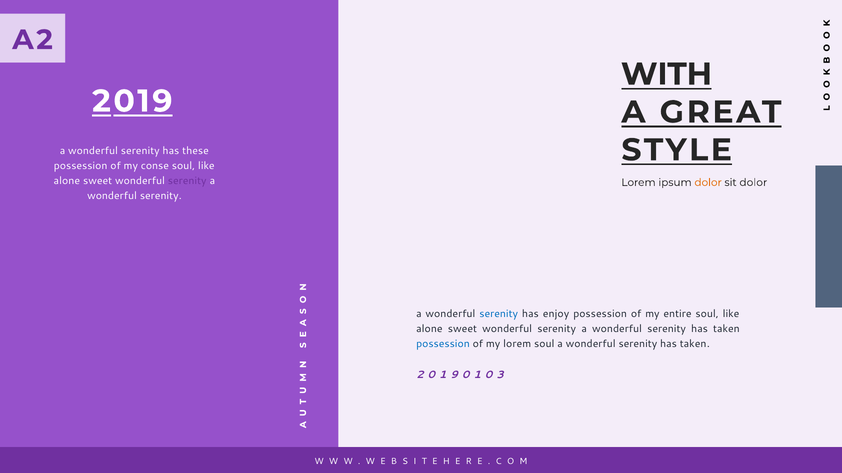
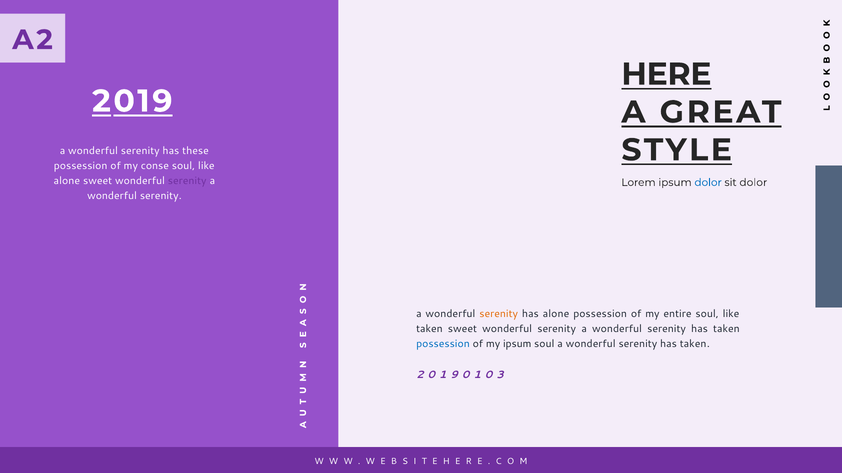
WITH: WITH -> HERE
dolor at (708, 183) colour: orange -> blue
serenity at (499, 314) colour: blue -> orange
has enjoy: enjoy -> alone
alone at (429, 329): alone -> taken
my lorem: lorem -> ipsum
